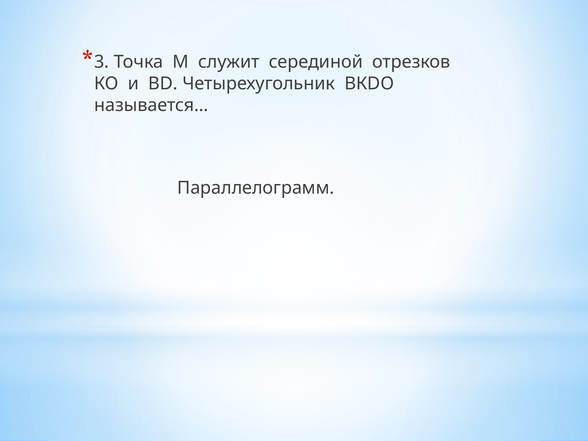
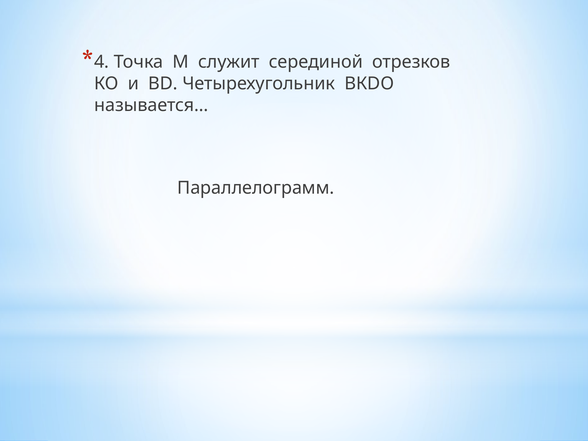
3: 3 -> 4
